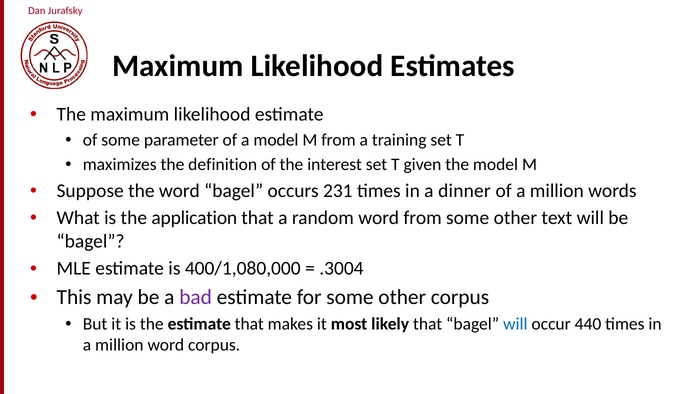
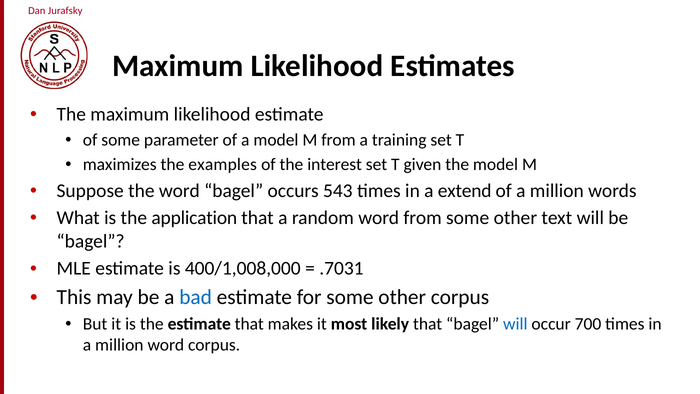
definition: definition -> examples
231: 231 -> 543
dinner: dinner -> extend
400/1,080,000: 400/1,080,000 -> 400/1,008,000
.3004: .3004 -> .7031
bad colour: purple -> blue
440: 440 -> 700
